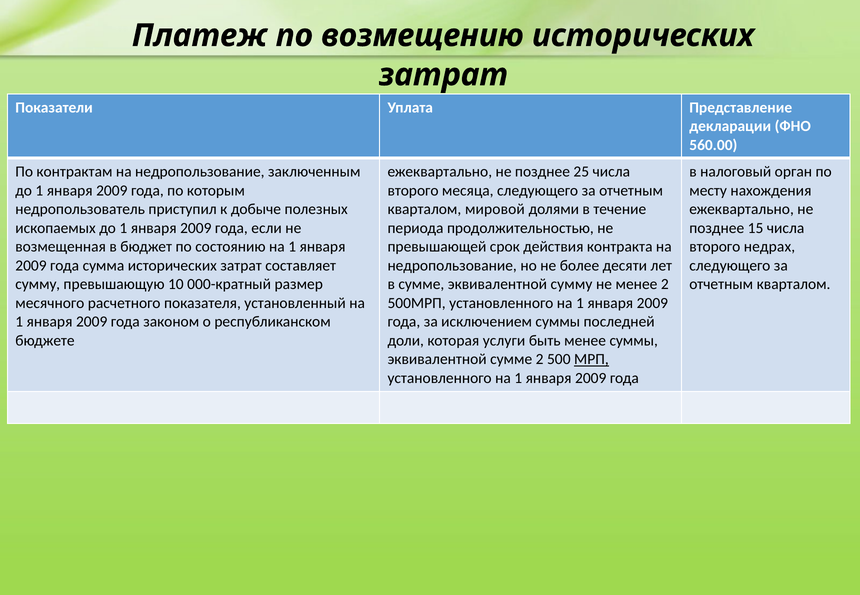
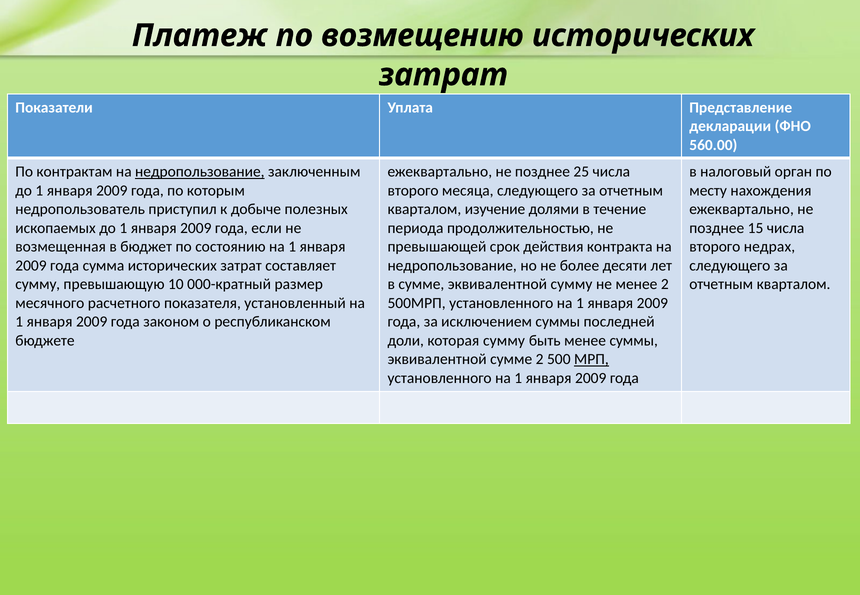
недропользование at (200, 172) underline: none -> present
мировой: мировой -> изучение
которая услуги: услуги -> сумму
